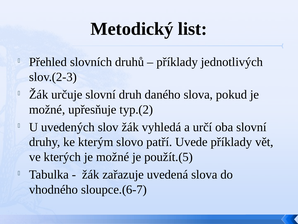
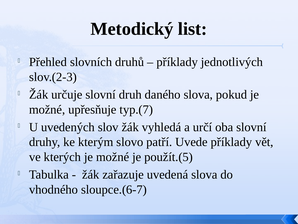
typ.(2: typ.(2 -> typ.(7
